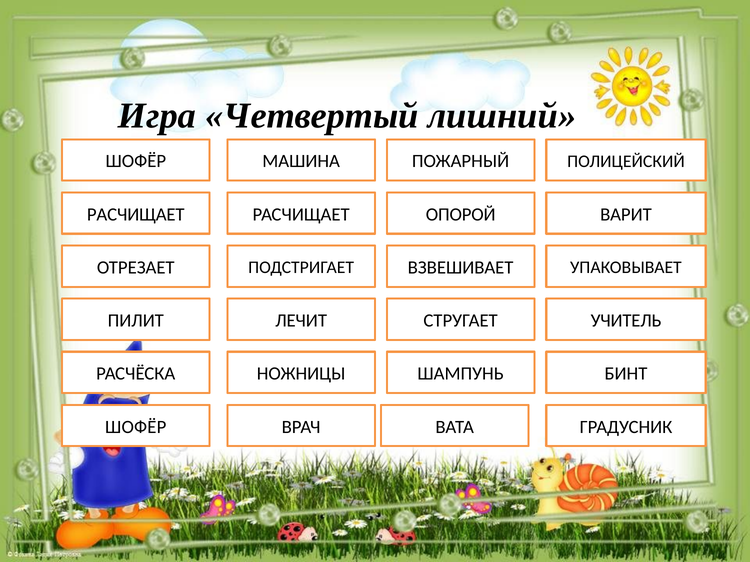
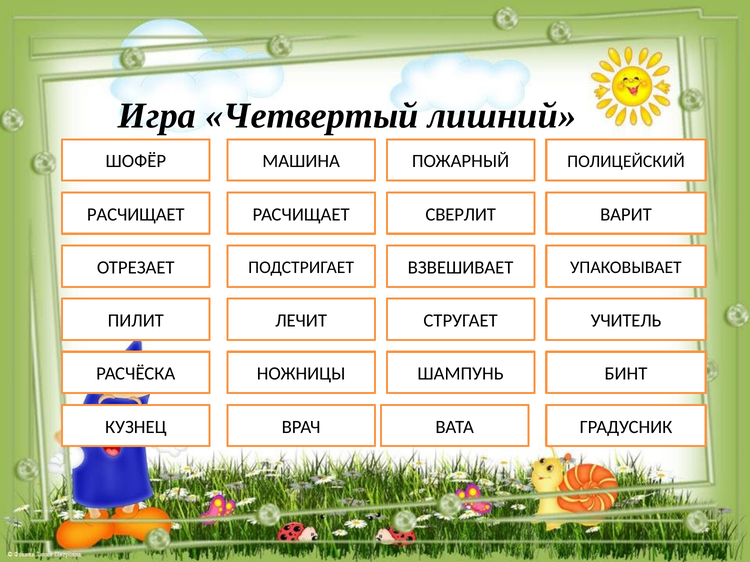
ОПОРОЙ: ОПОРОЙ -> СВЕРЛИТ
ШОФЁР at (136, 427): ШОФЁР -> КУЗНЕЦ
